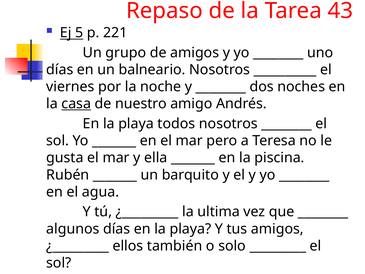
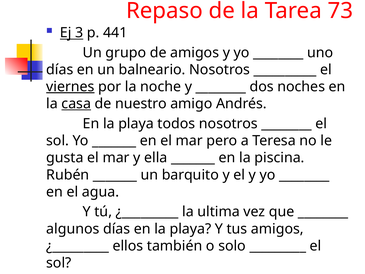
43: 43 -> 73
5: 5 -> 3
221: 221 -> 441
viernes underline: none -> present
